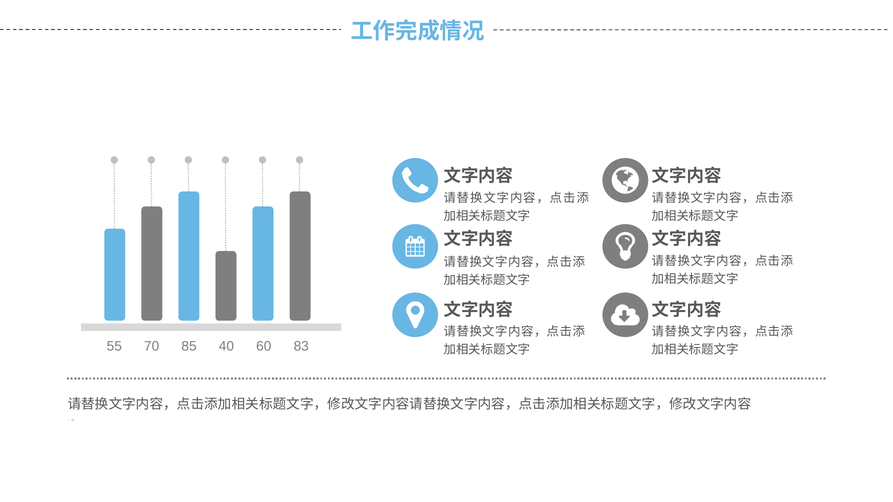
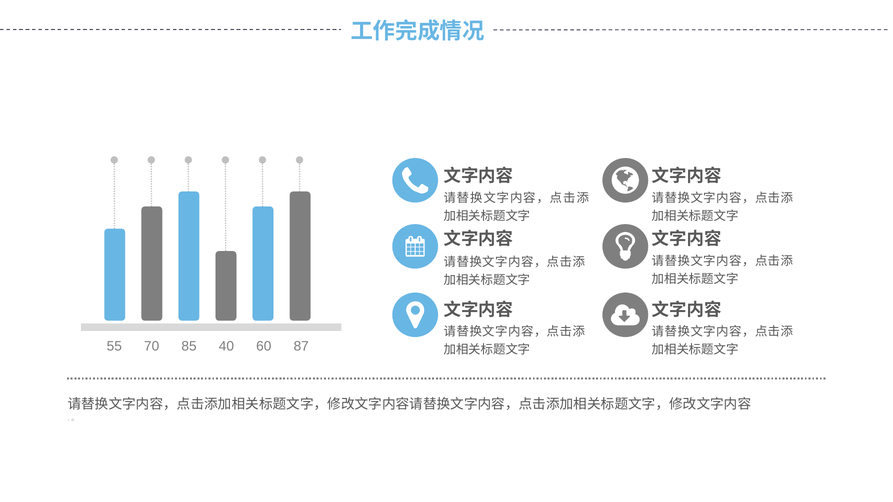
83: 83 -> 87
